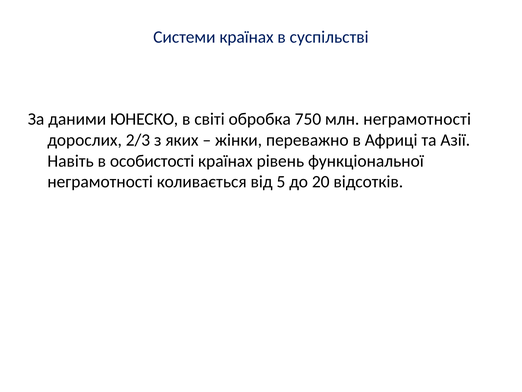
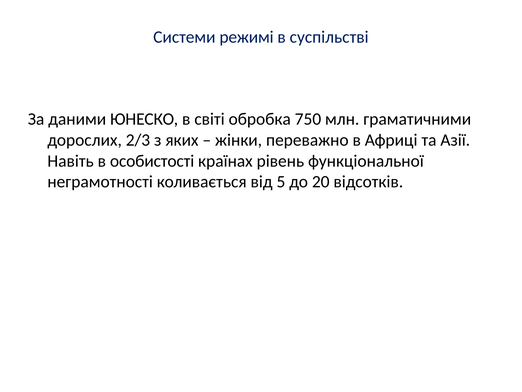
Системи країнах: країнах -> режимі
млн неграмотності: неграмотності -> граматичними
